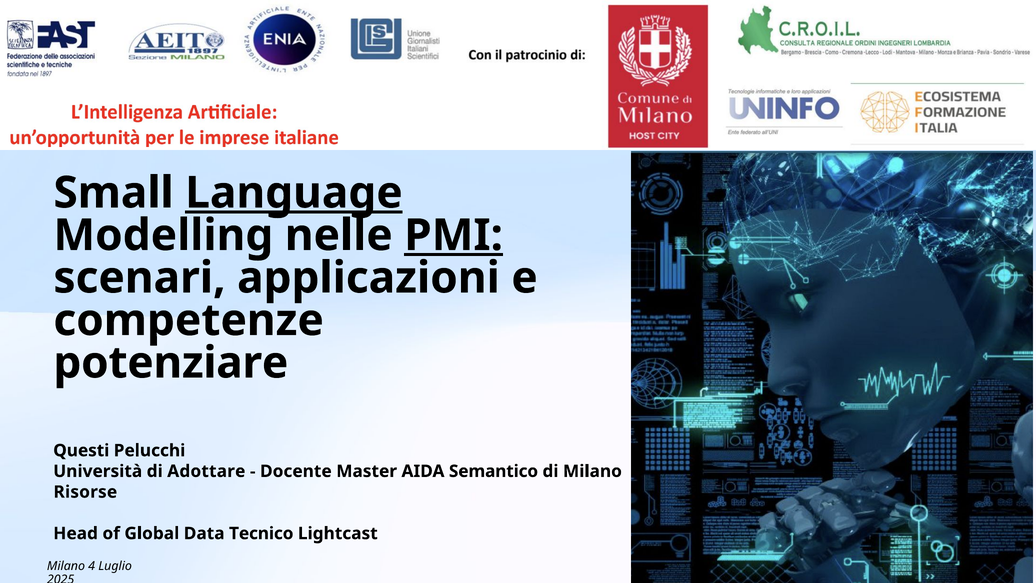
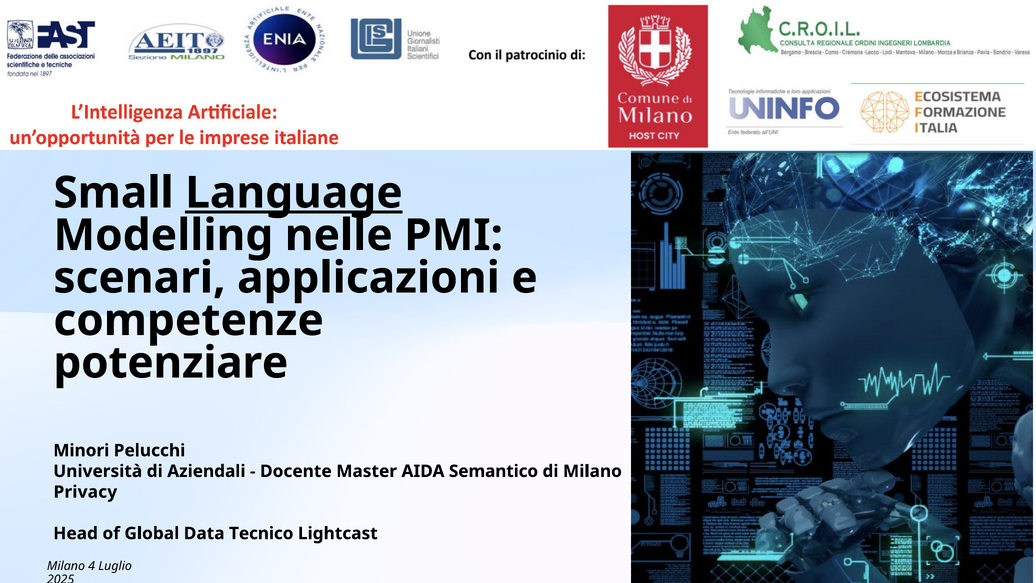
PMI underline: present -> none
Questi: Questi -> Minori
Adottare: Adottare -> Aziendali
Risorse: Risorse -> Privacy
